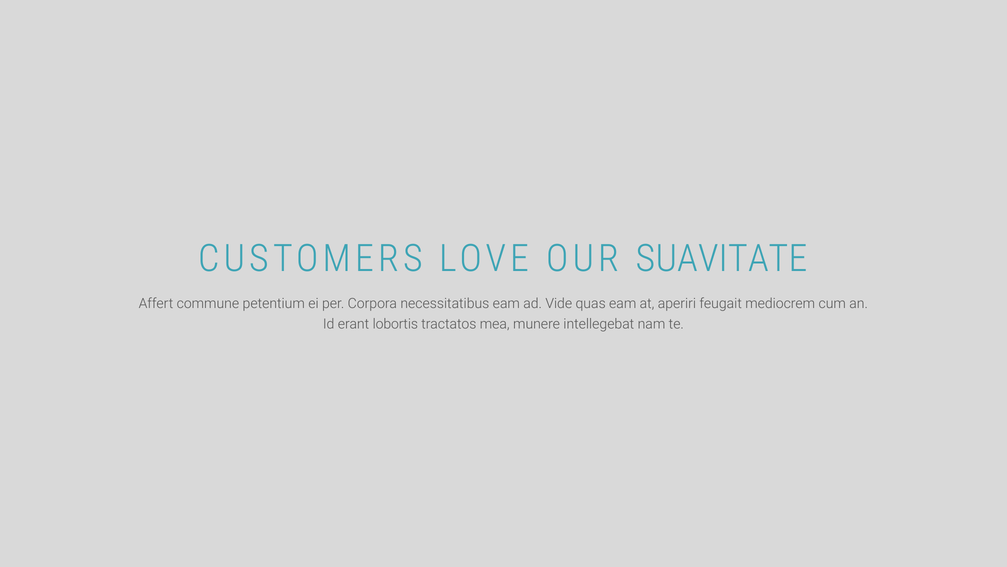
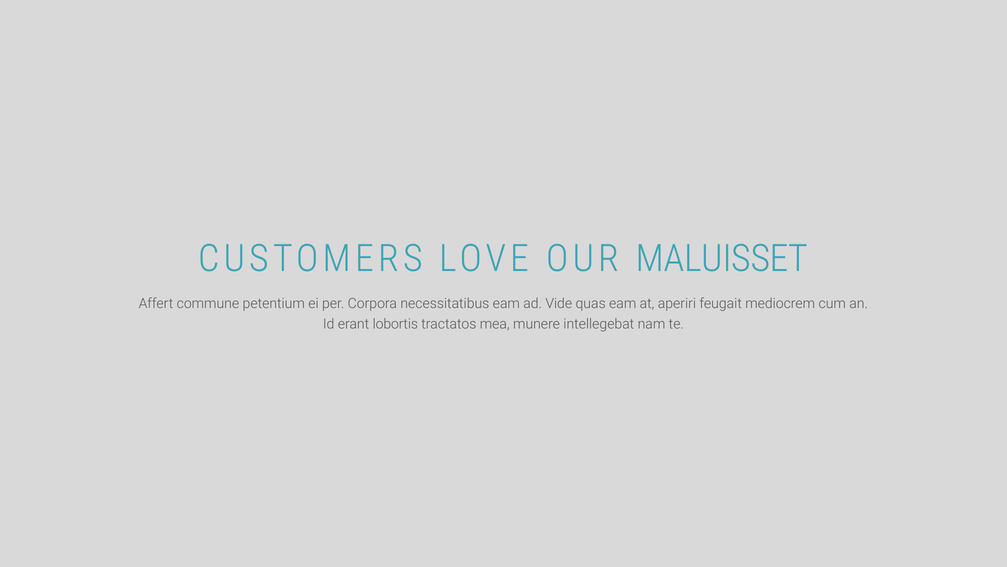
SUAVITATE: SUAVITATE -> MALUISSET
